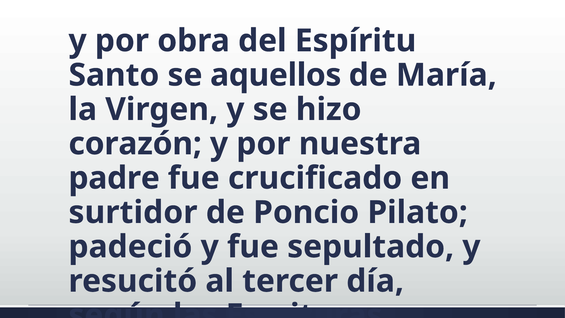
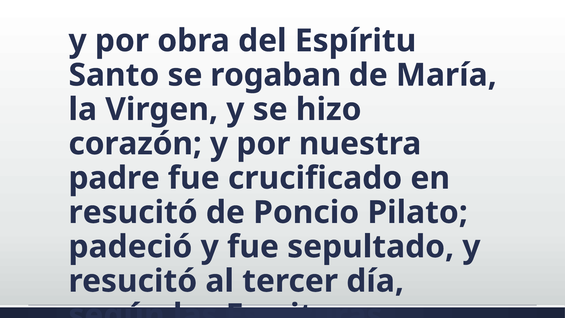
aquellos: aquellos -> rogaban
surtidor at (133, 212): surtidor -> resucitó
